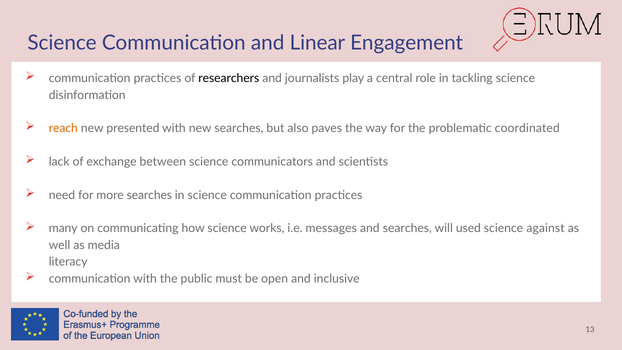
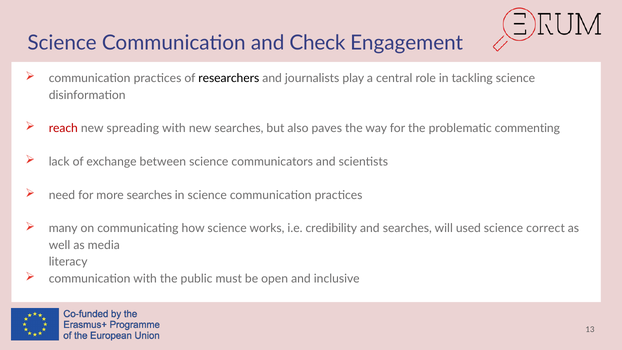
Linear: Linear -> Check
reach colour: orange -> red
presented: presented -> spreading
coordinated: coordinated -> commenting
messages: messages -> credibility
against: against -> correct
